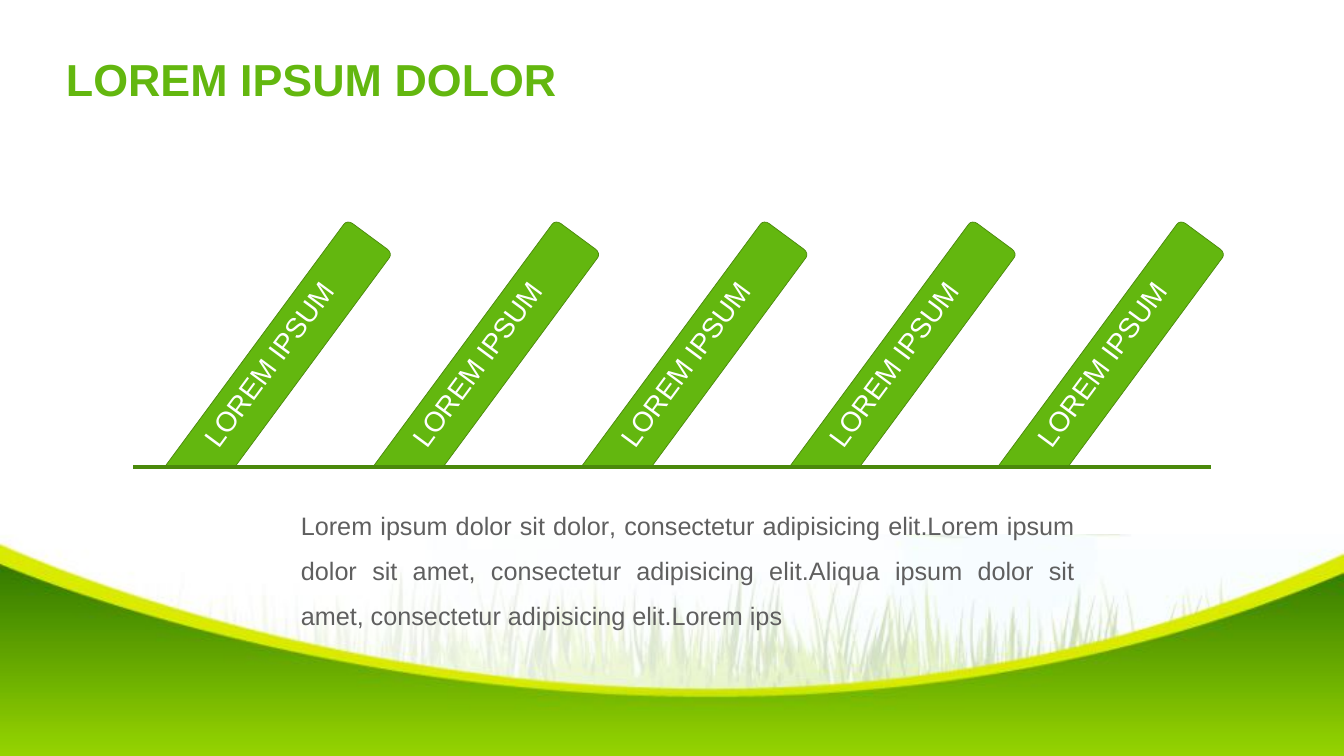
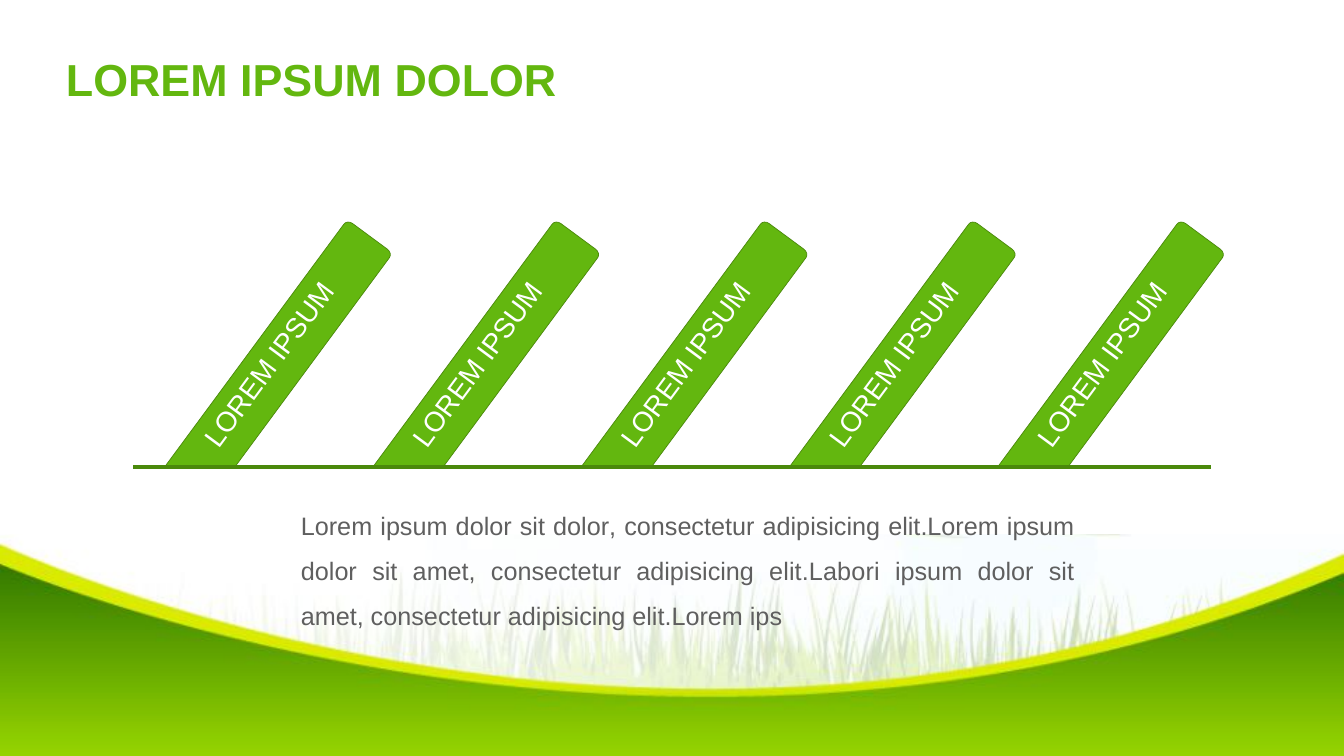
elit.Aliqua: elit.Aliqua -> elit.Labori
